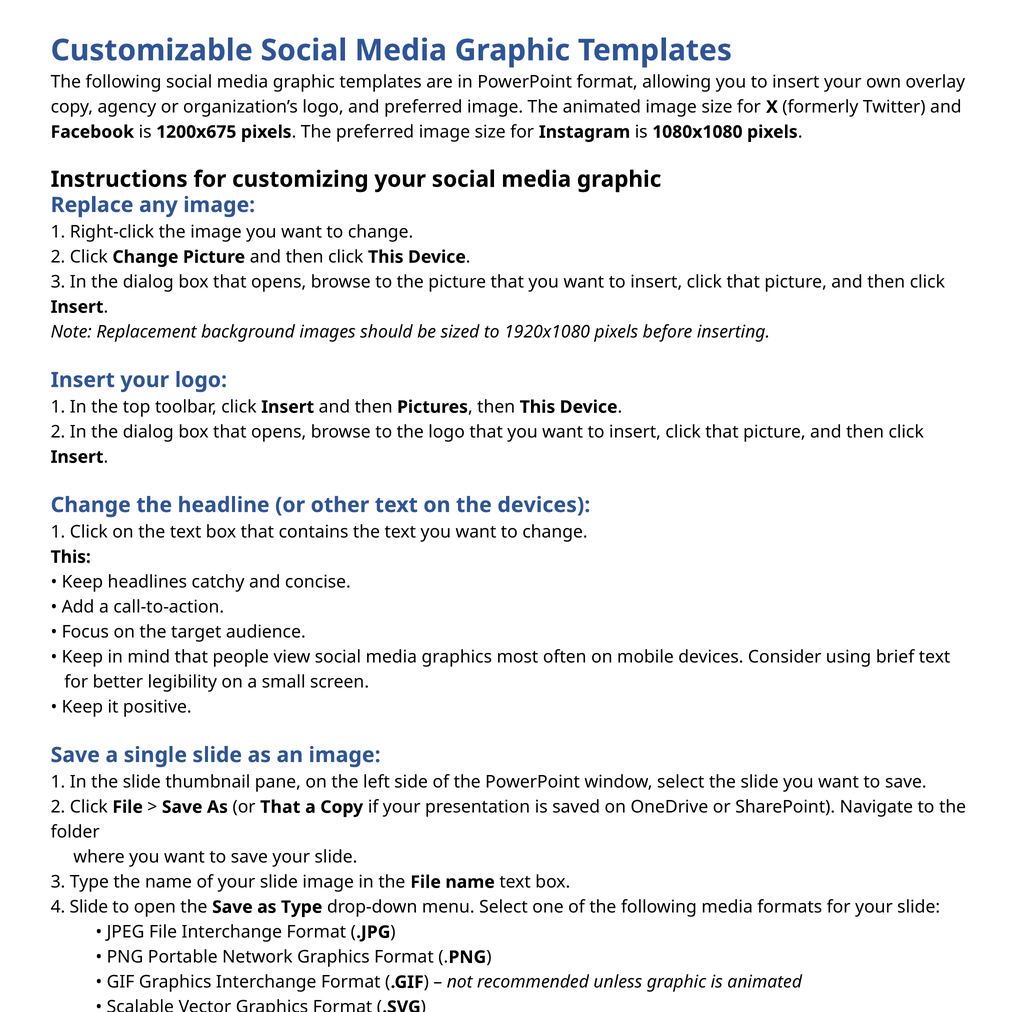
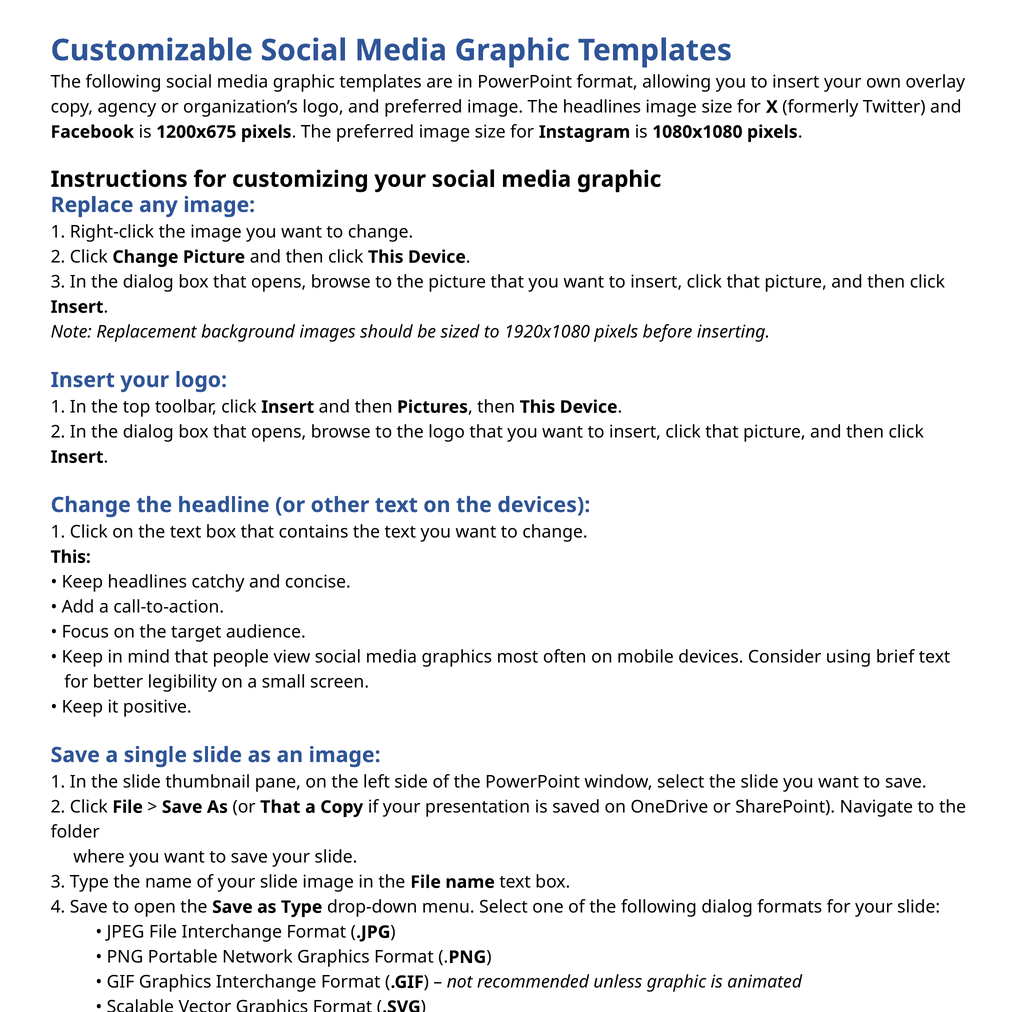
The animated: animated -> headlines
4 Slide: Slide -> Save
following media: media -> dialog
